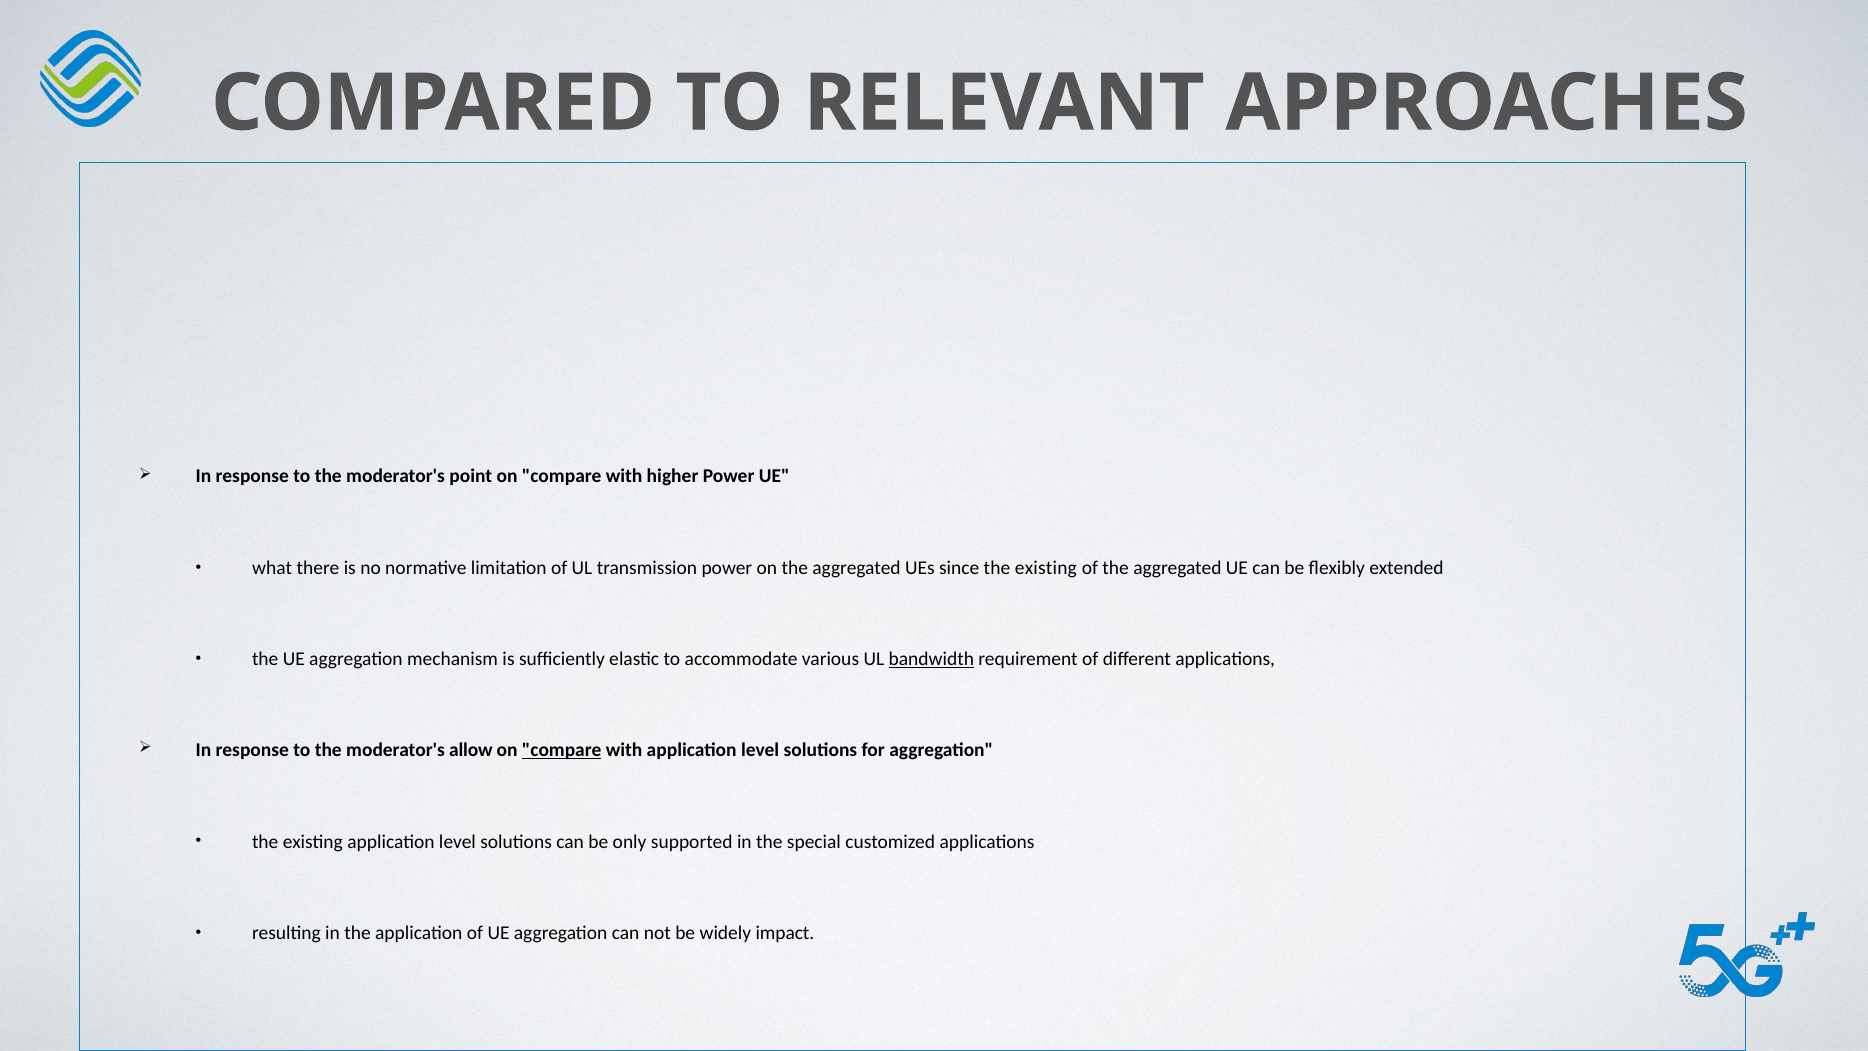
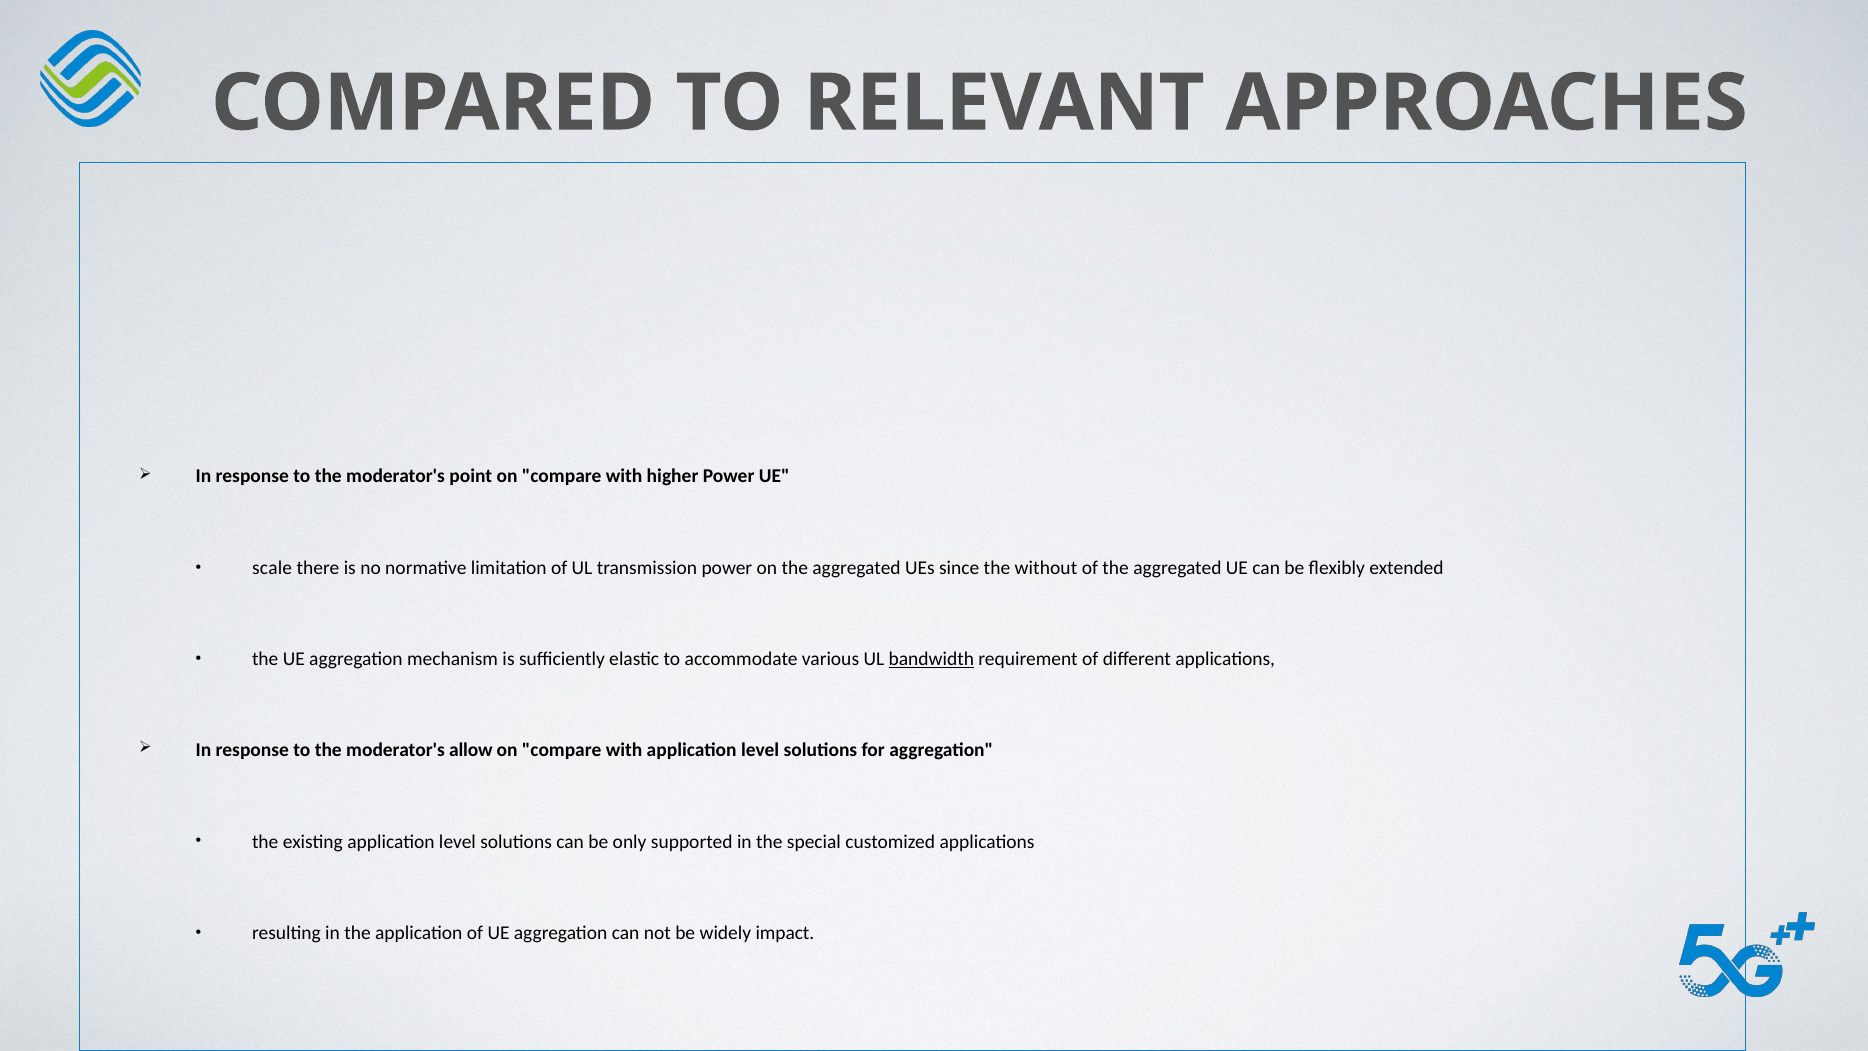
what: what -> scale
since the existing: existing -> without
compare at (562, 750) underline: present -> none
